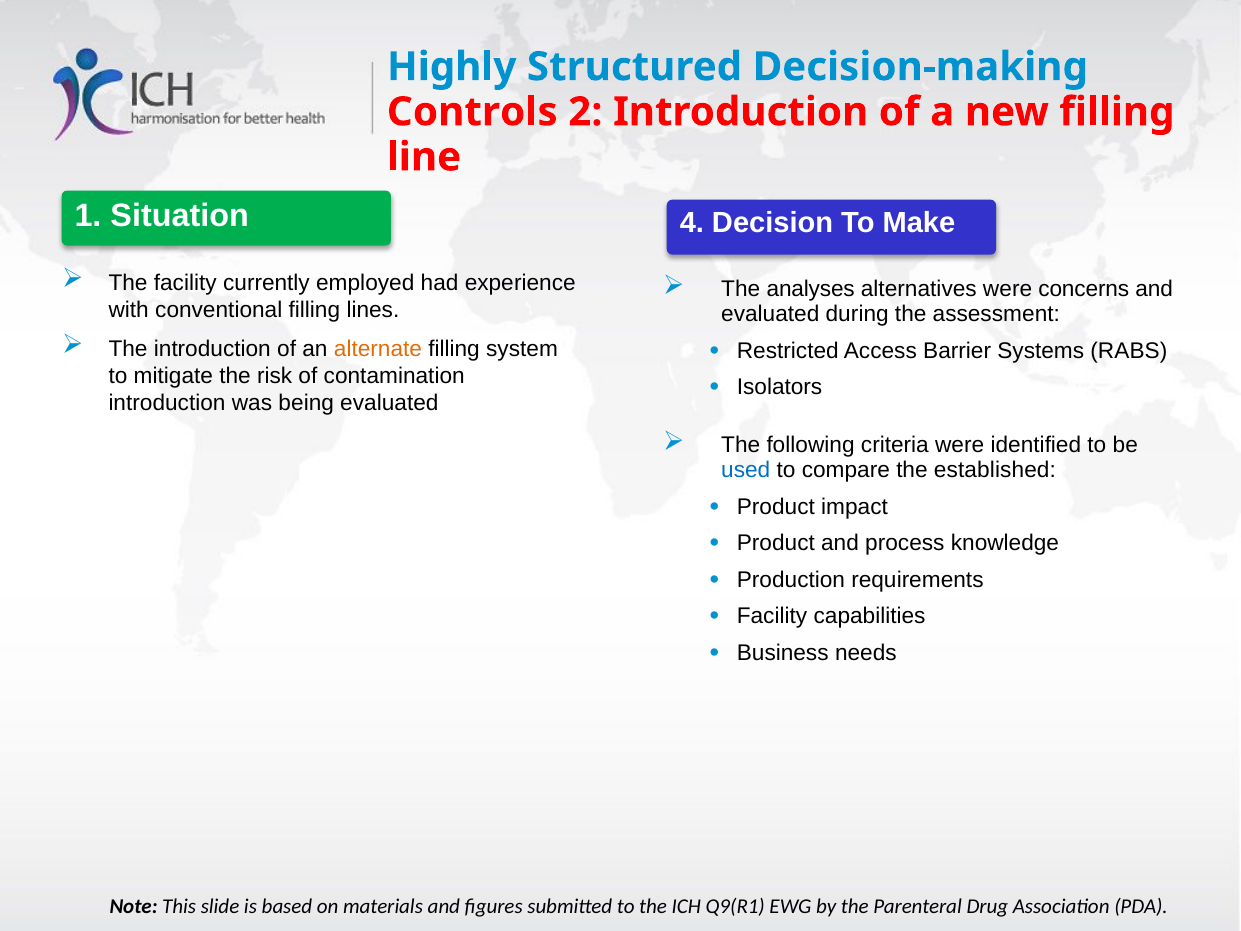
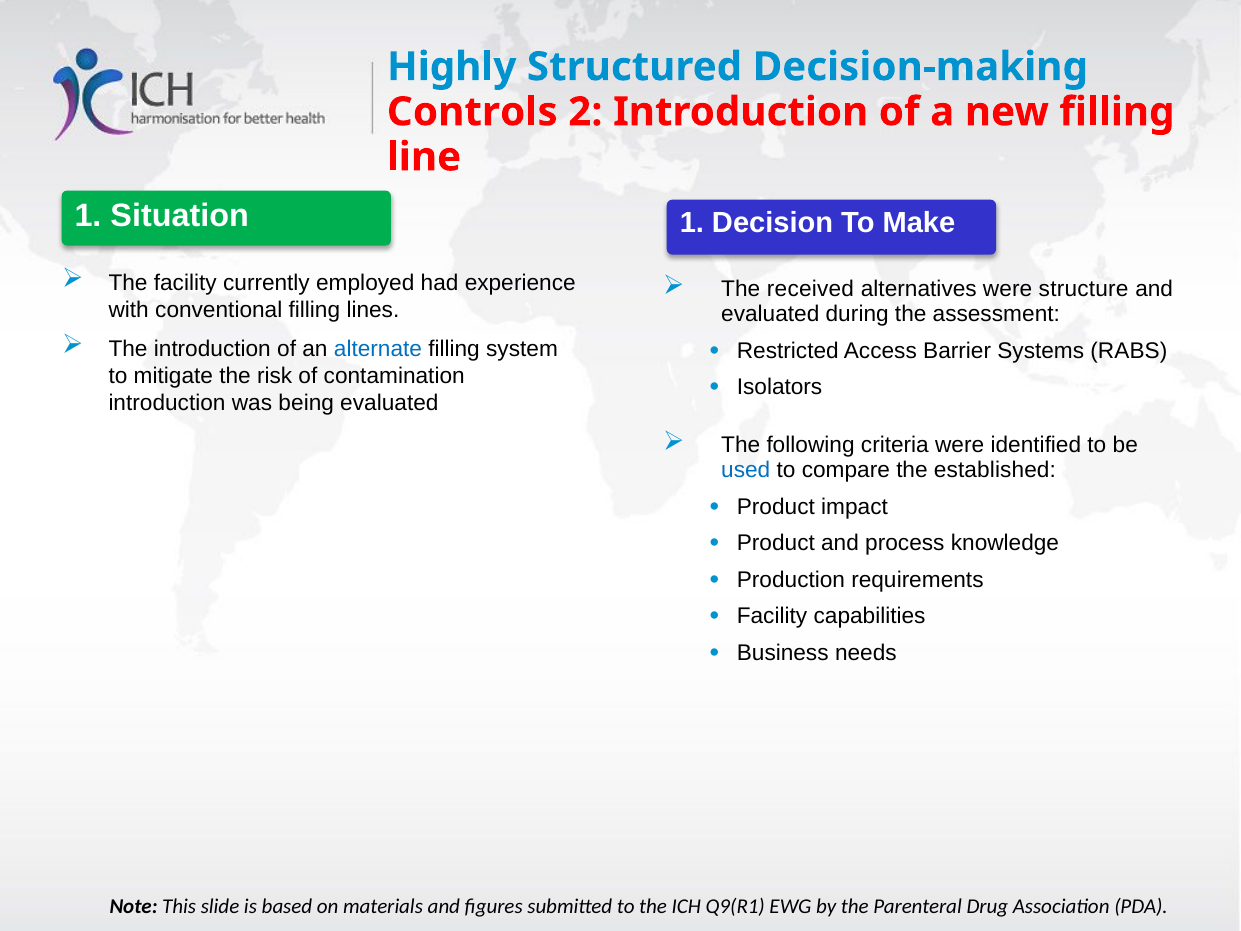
Situation 4: 4 -> 1
analyses: analyses -> received
concerns: concerns -> structure
alternate colour: orange -> blue
